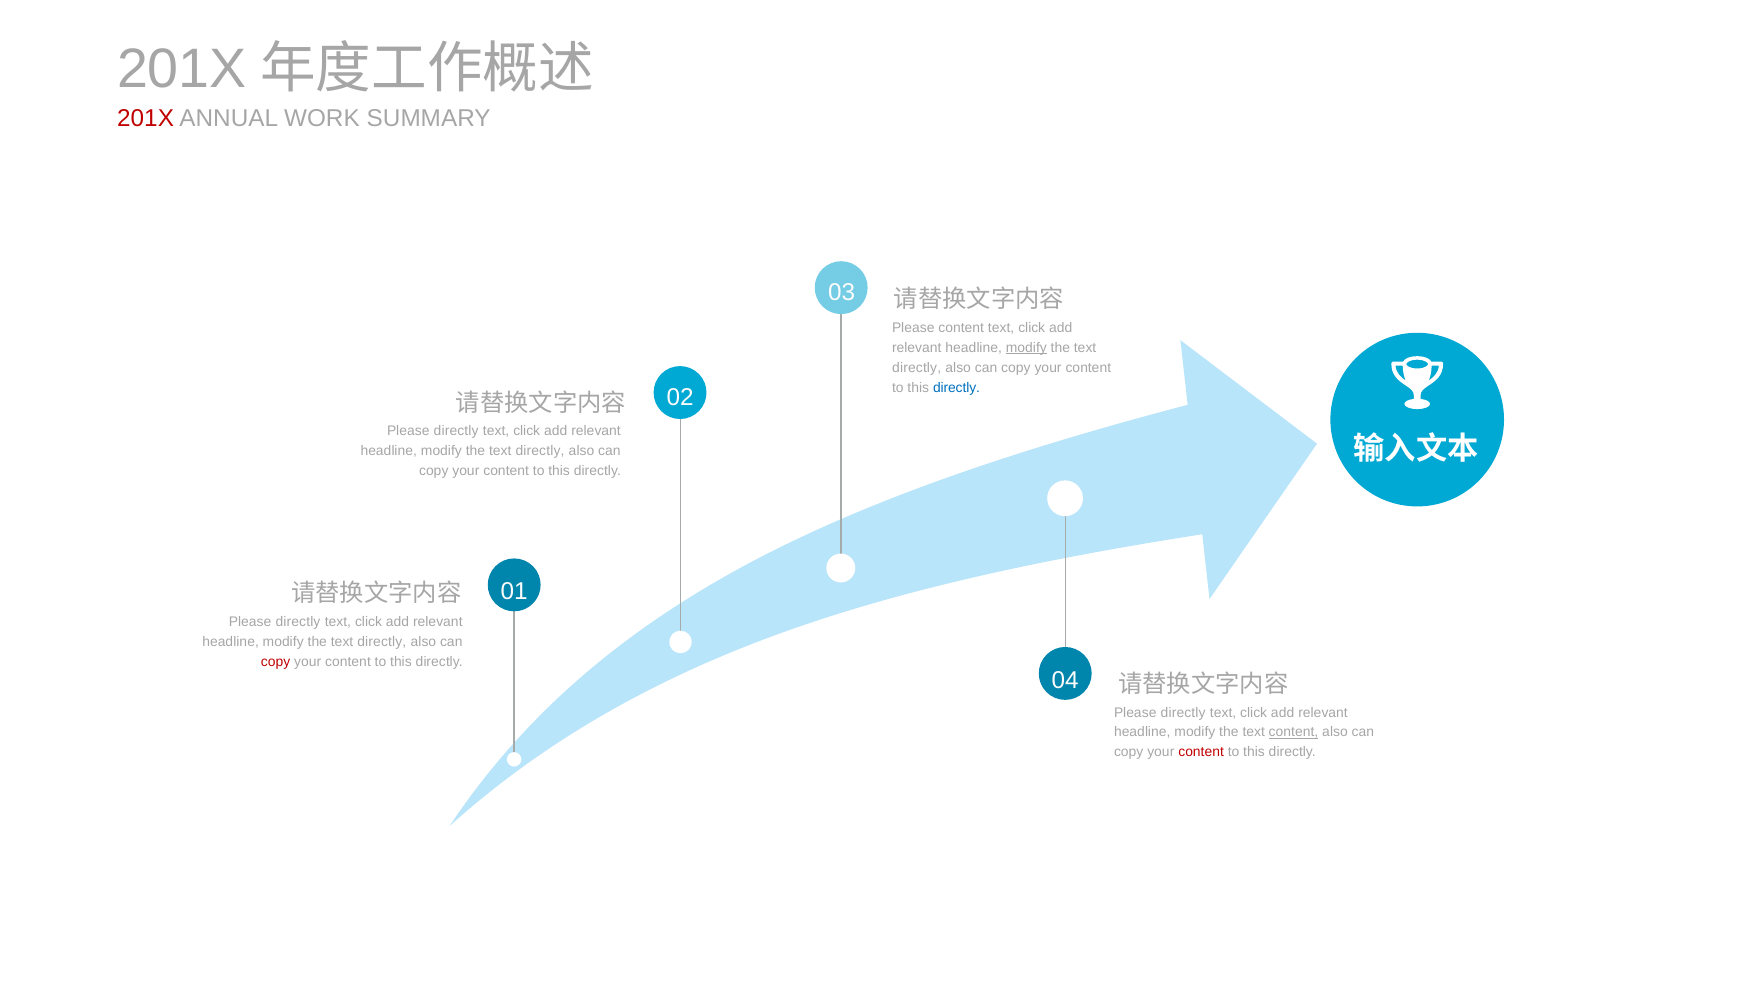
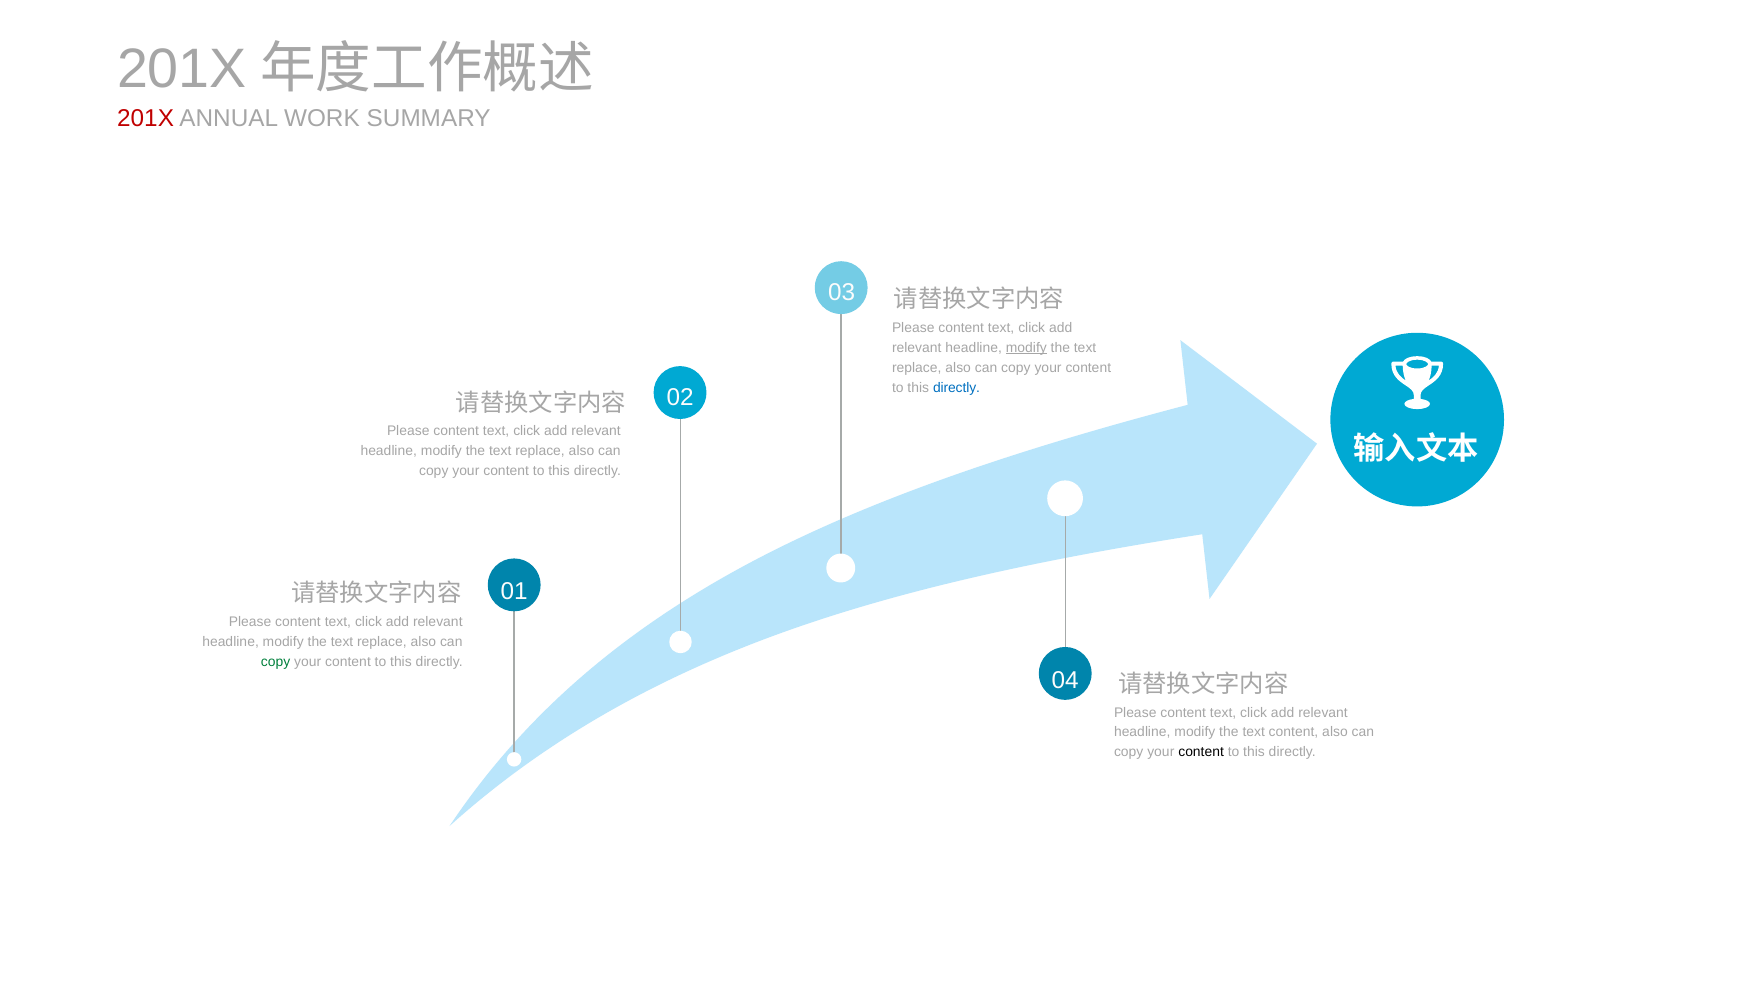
directly at (917, 368): directly -> replace
directly at (456, 431): directly -> content
directly at (540, 451): directly -> replace
directly at (298, 622): directly -> content
directly at (382, 641): directly -> replace
copy at (276, 661) colour: red -> green
directly at (1183, 712): directly -> content
content at (1294, 732) underline: present -> none
content at (1201, 752) colour: red -> black
